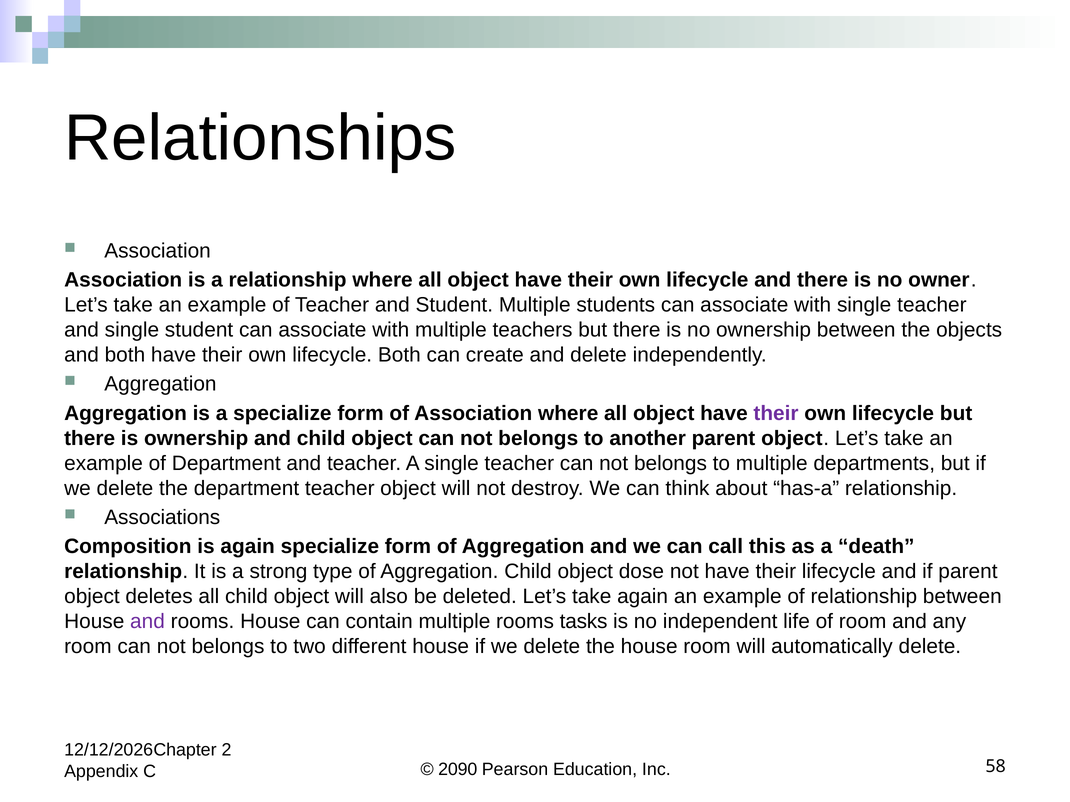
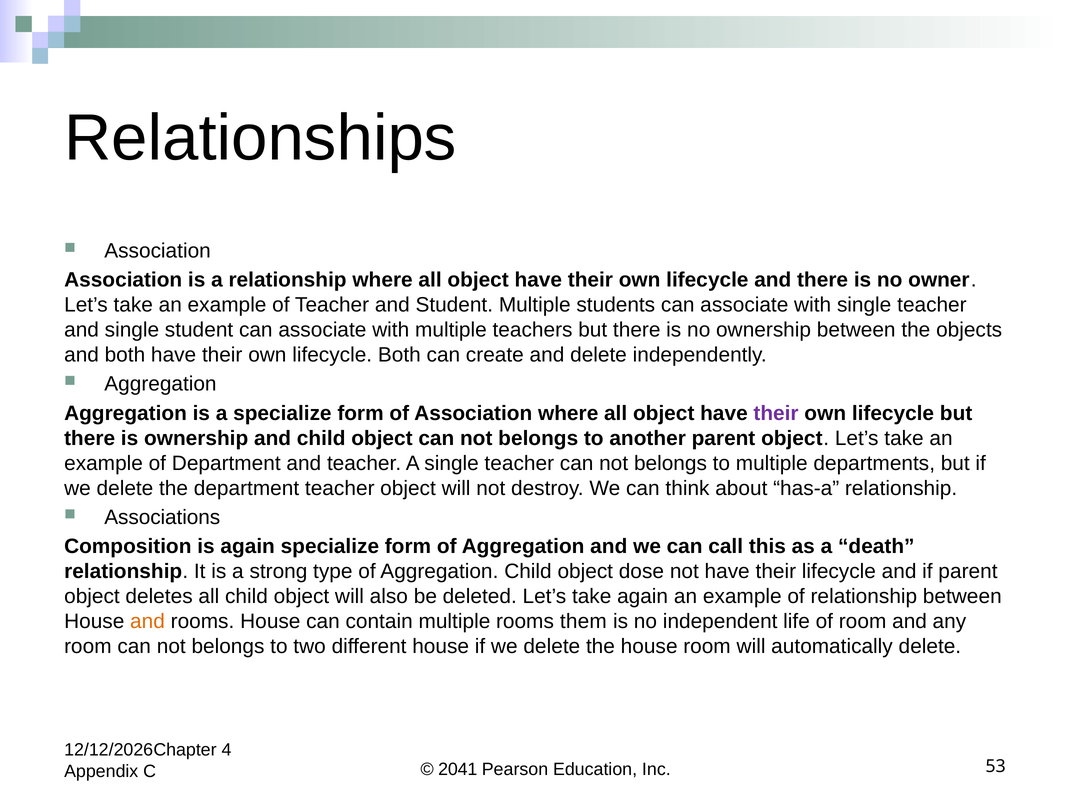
and at (147, 622) colour: purple -> orange
tasks: tasks -> them
2: 2 -> 4
2090: 2090 -> 2041
58: 58 -> 53
